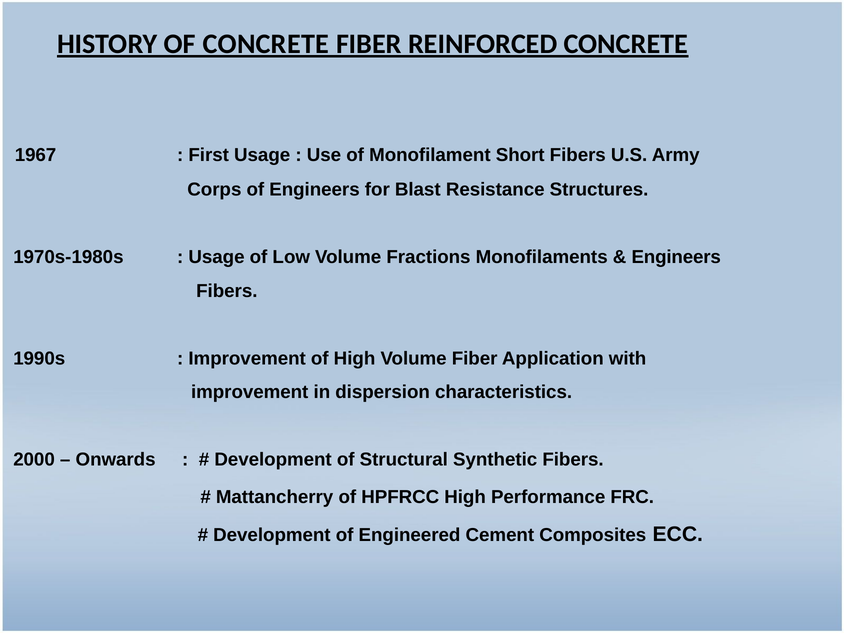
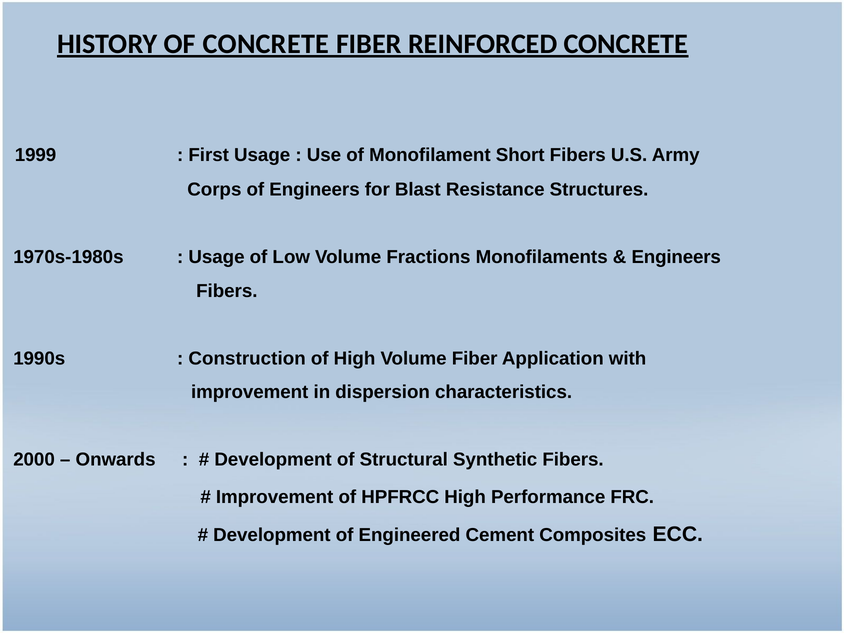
1967: 1967 -> 1999
Improvement at (247, 358): Improvement -> Construction
Mattancherry at (275, 497): Mattancherry -> Improvement
